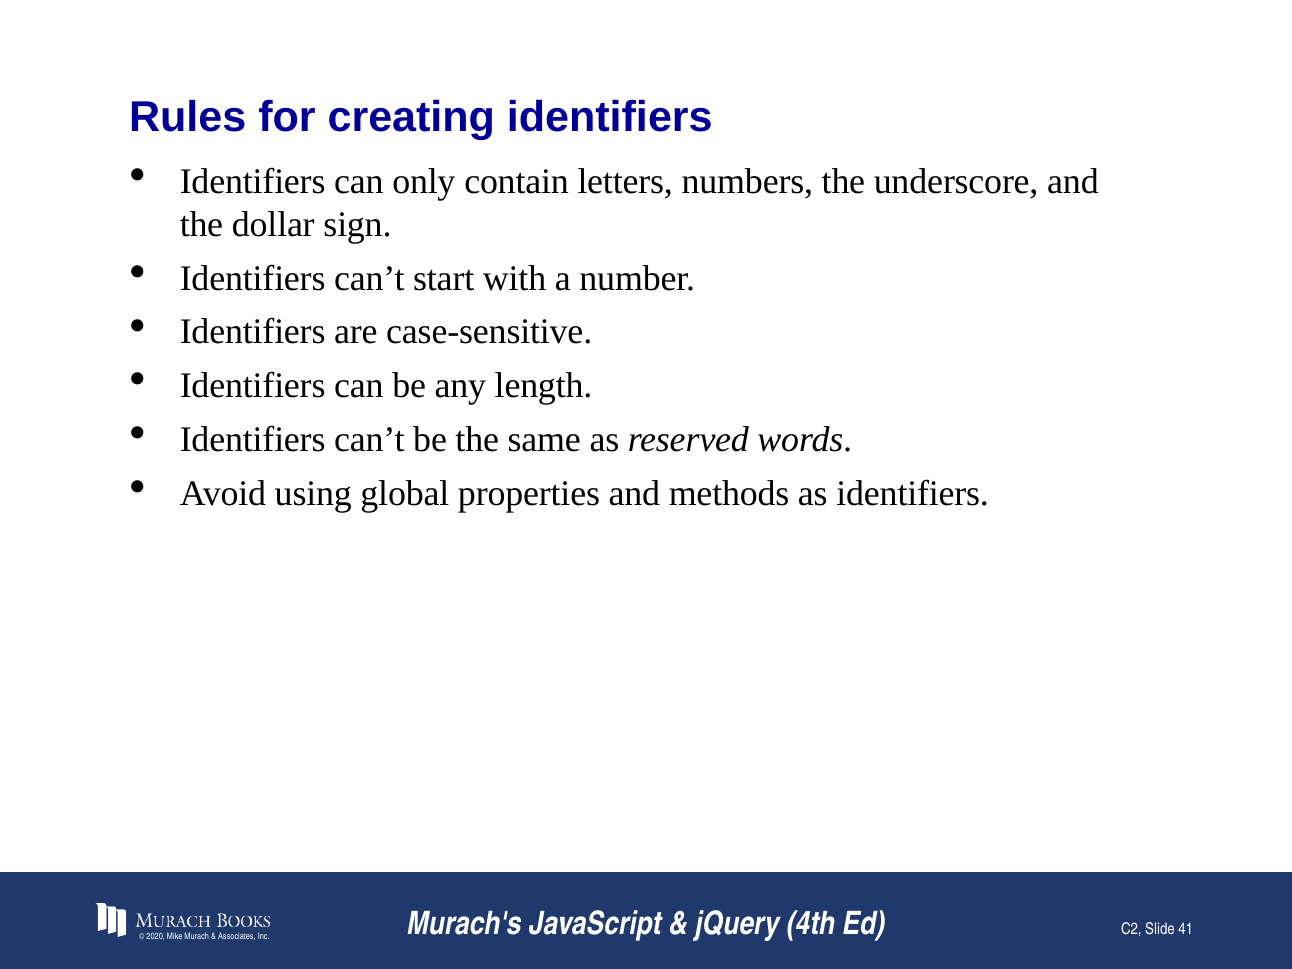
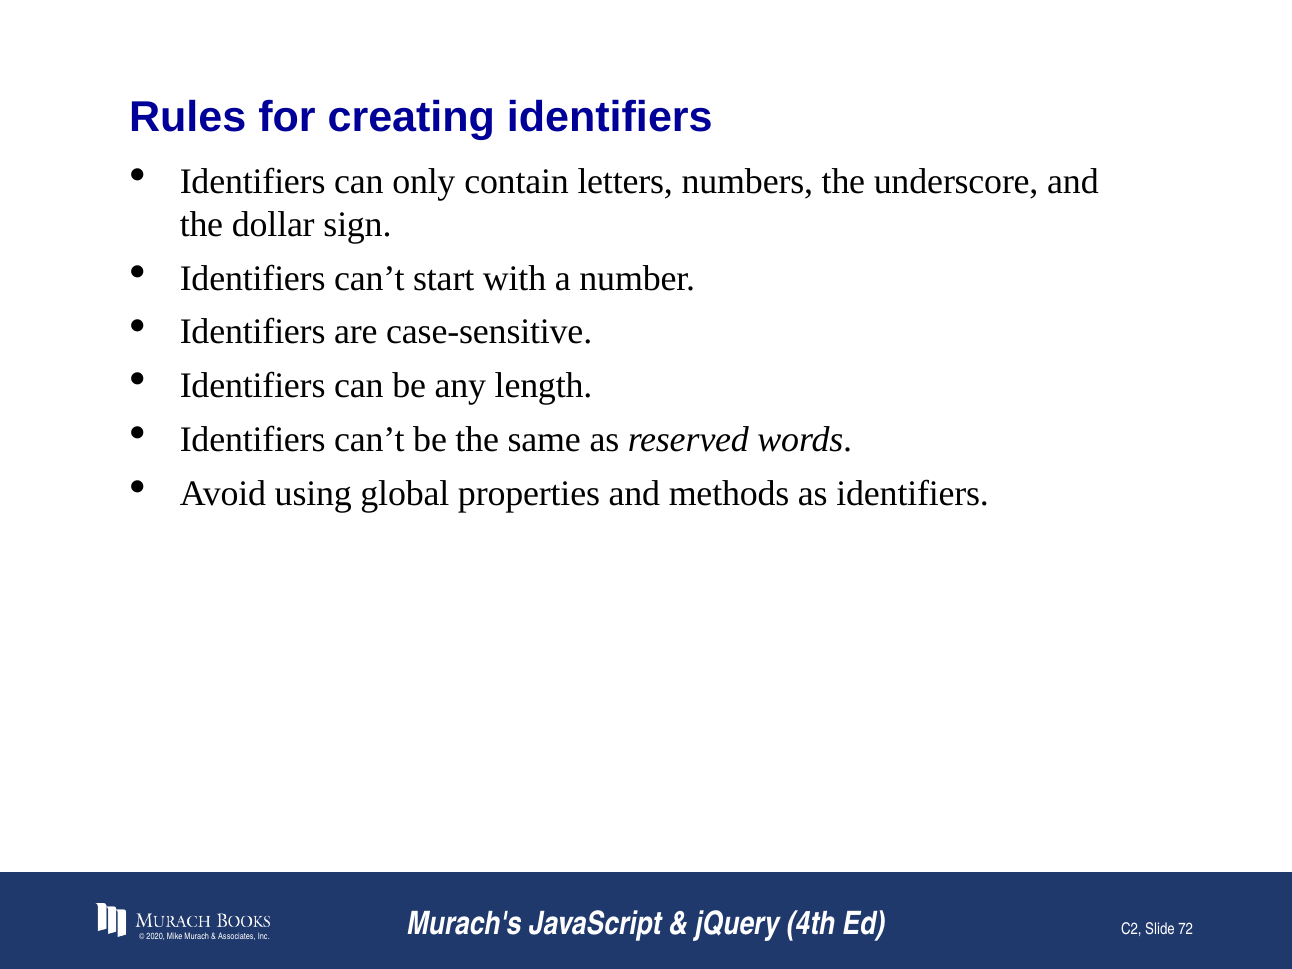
41: 41 -> 72
